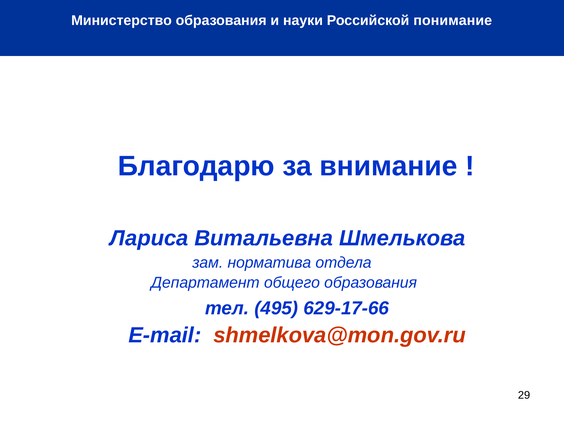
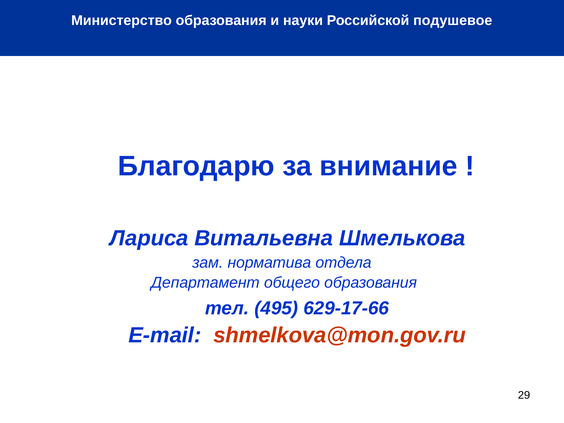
понимание: понимание -> подушевое
